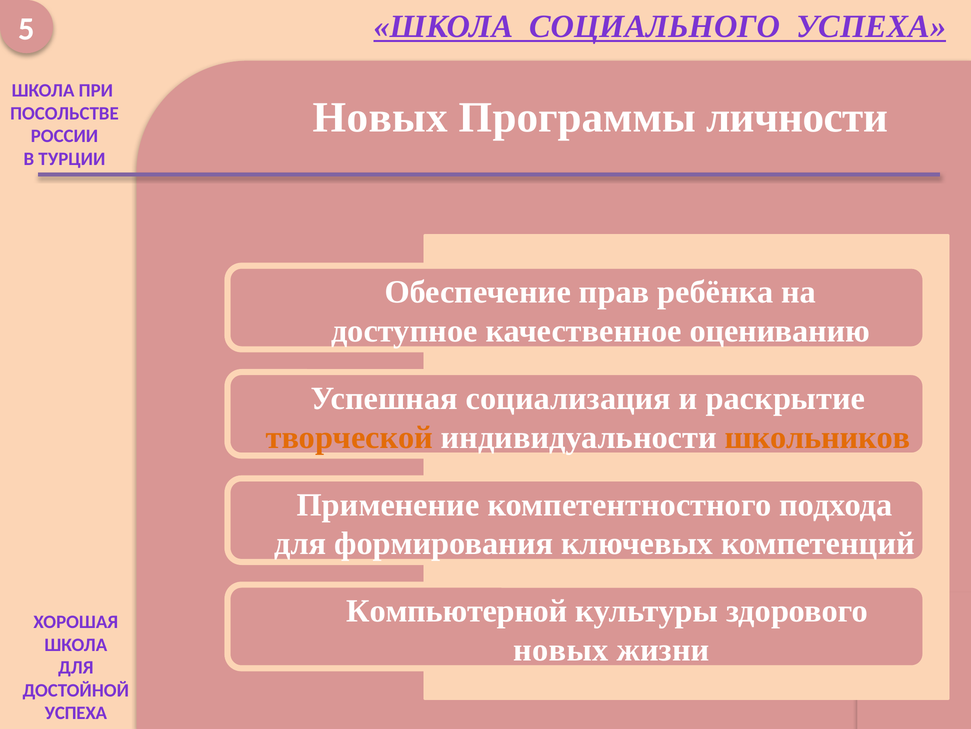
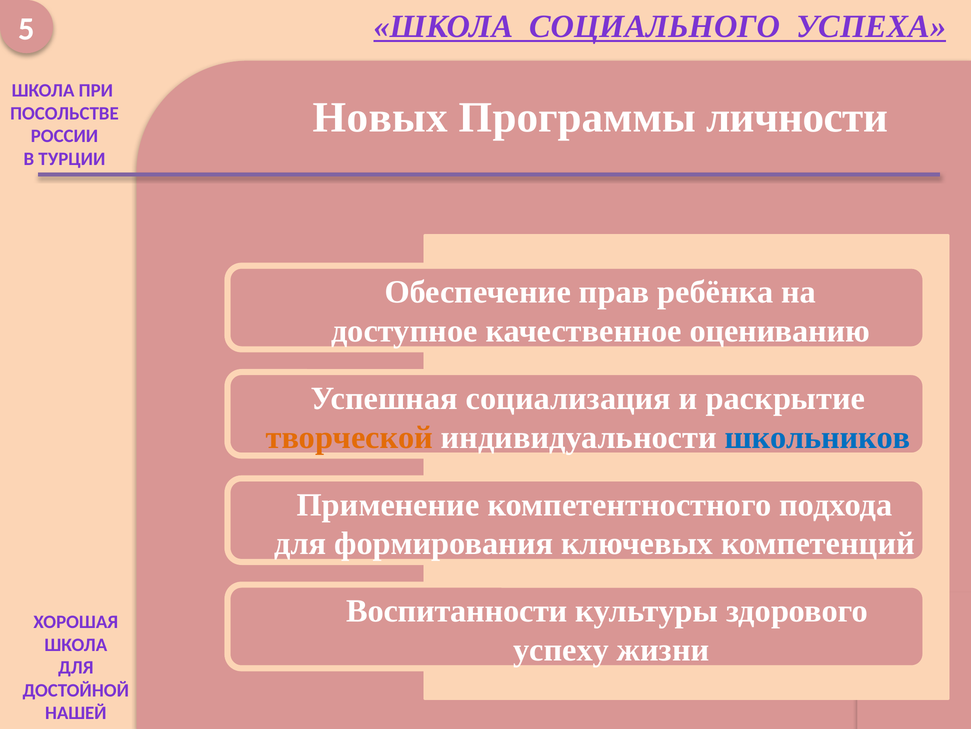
школьников colour: orange -> blue
Компьютерной: Компьютерной -> Воспитанности
новых at (561, 649): новых -> успеху
УСПЕХА at (76, 712): УСПЕХА -> НАШЕЙ
